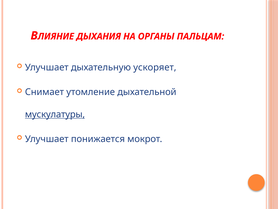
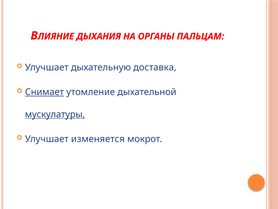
ускоряет: ускоряет -> доставка
Снимает underline: none -> present
понижается: понижается -> изменяется
